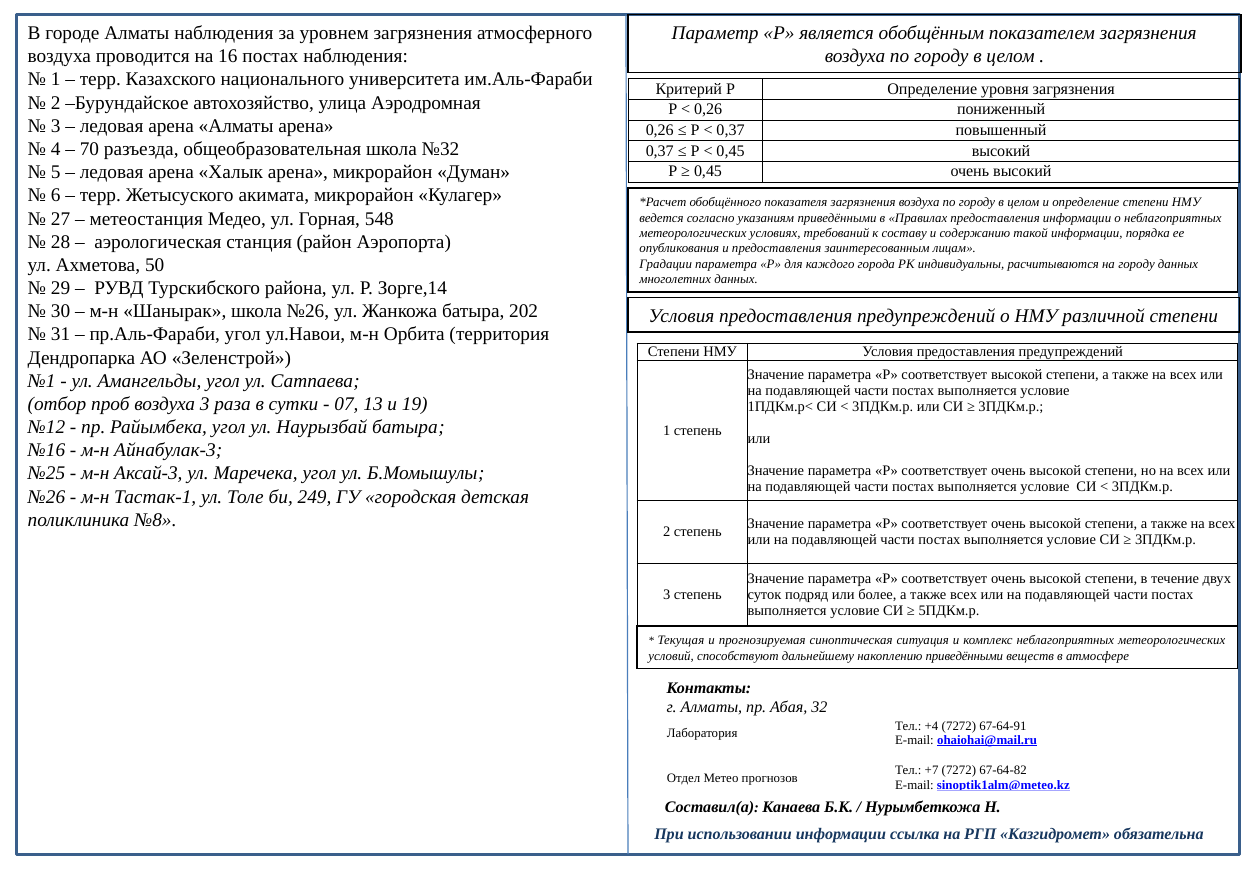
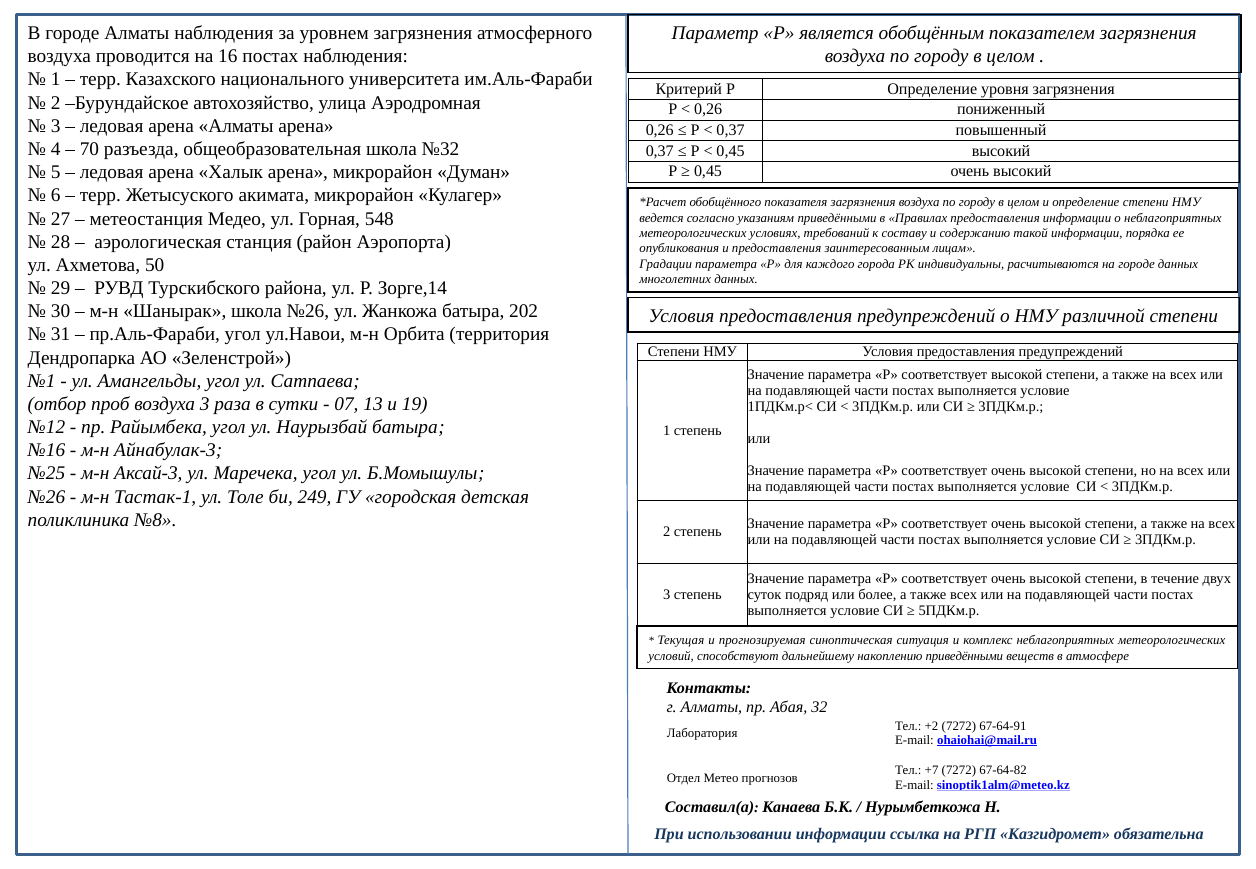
на городу: городу -> городе
+4: +4 -> +2
